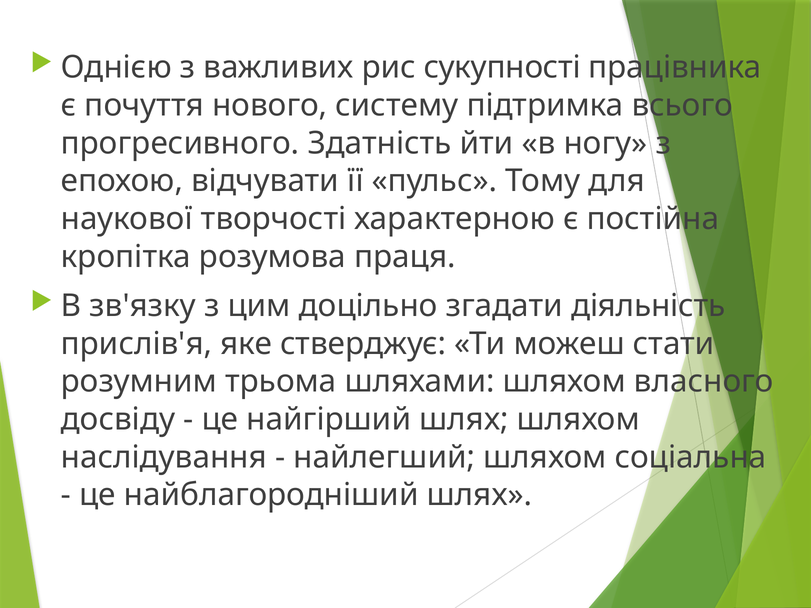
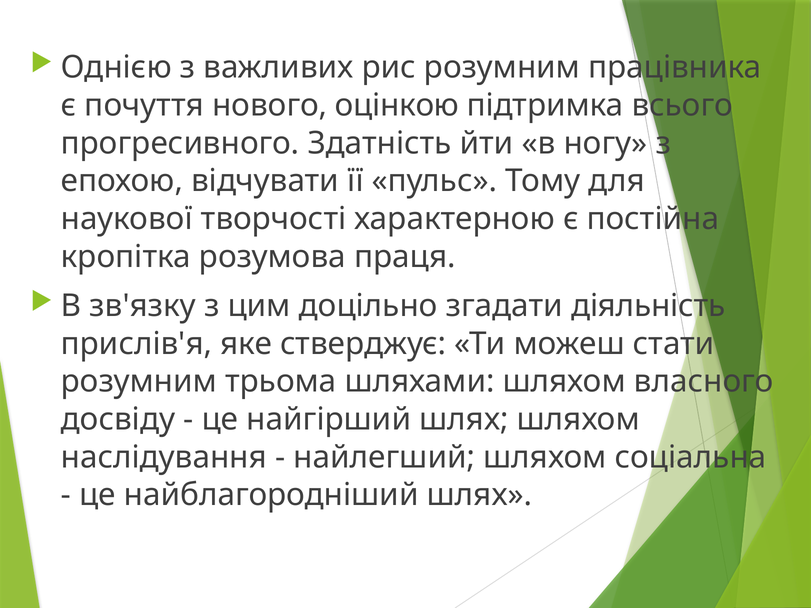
рис сукупності: сукупності -> розумним
систему: систему -> оцінкою
